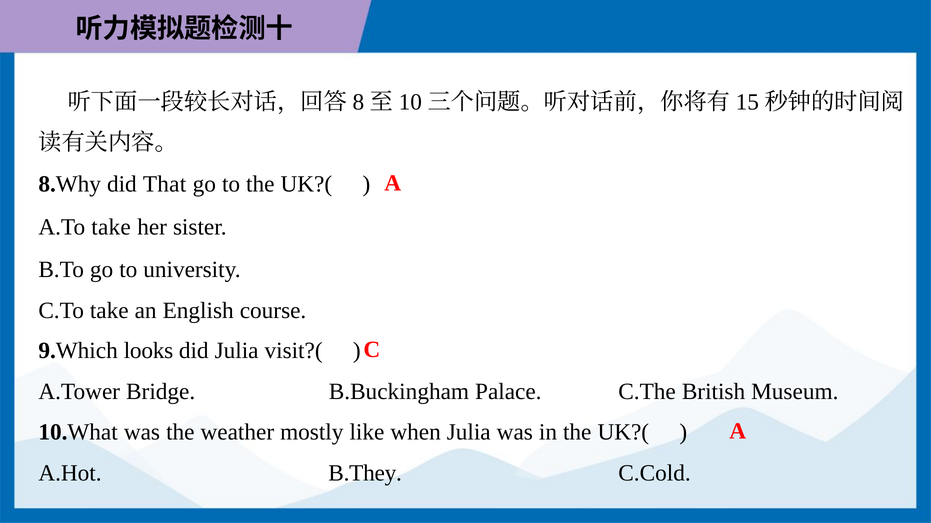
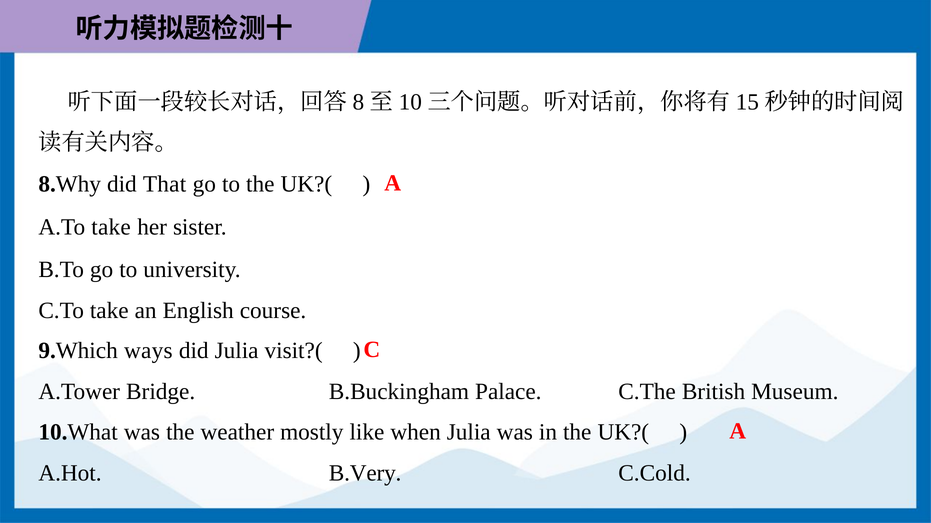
looks: looks -> ways
B.They: B.They -> B.Very
